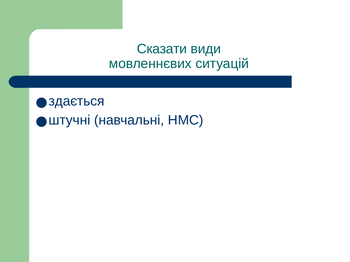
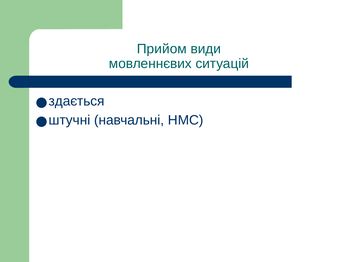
Сказати: Сказати -> Прийом
